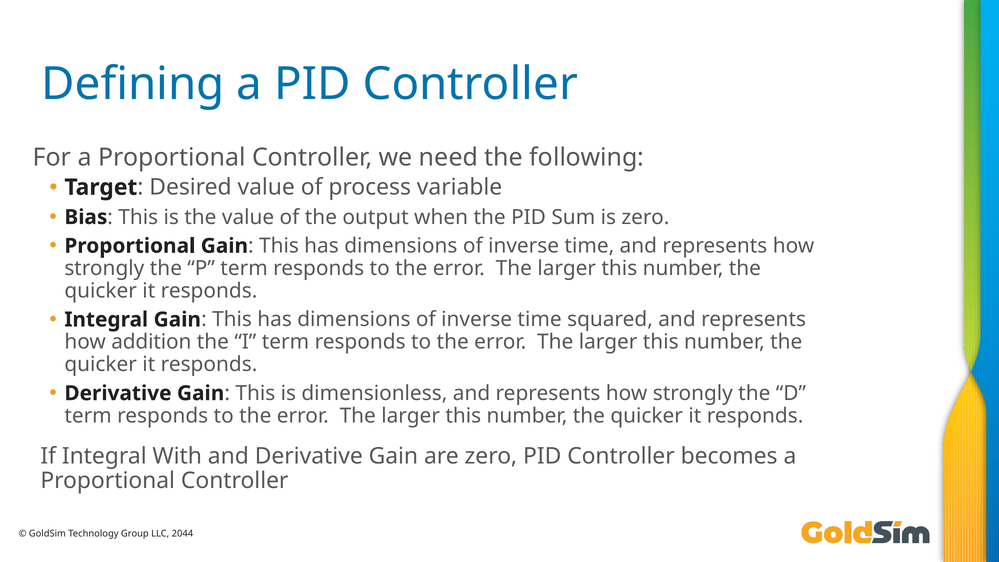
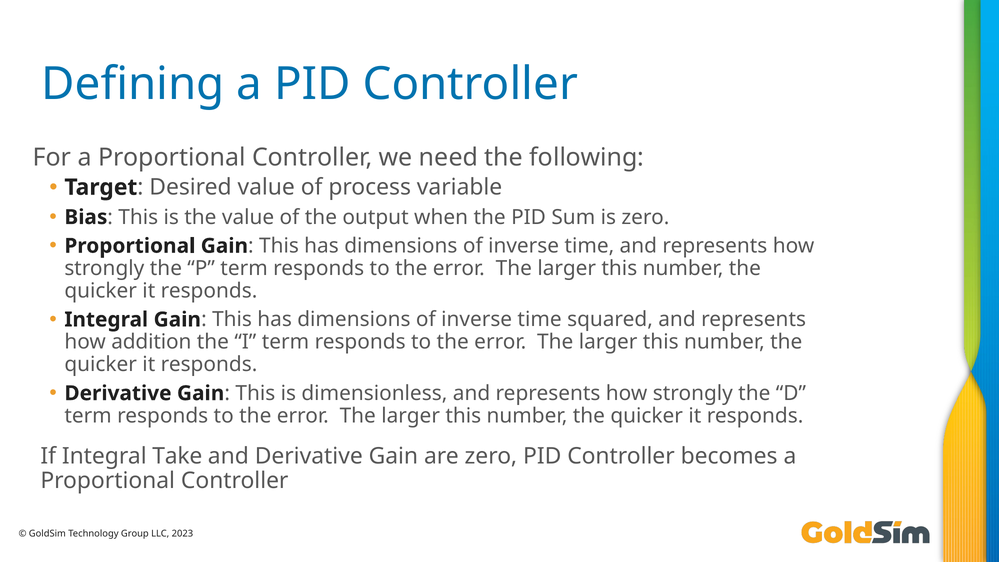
With: With -> Take
2044: 2044 -> 2023
